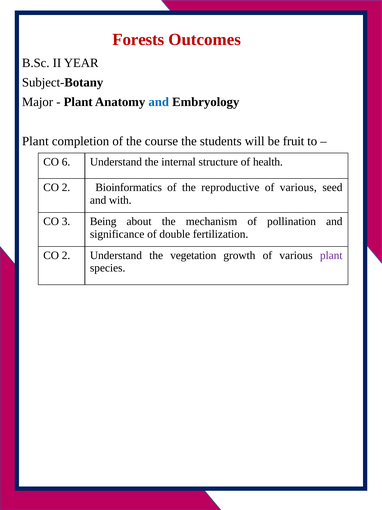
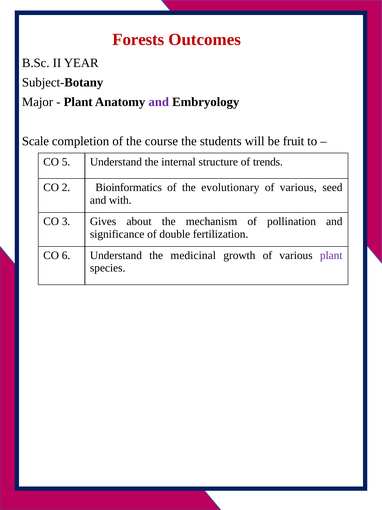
and at (159, 102) colour: blue -> purple
Plant at (35, 141): Plant -> Scale
6: 6 -> 5
health: health -> trends
reproductive: reproductive -> evolutionary
Being: Being -> Gives
2 at (66, 255): 2 -> 6
vegetation: vegetation -> medicinal
